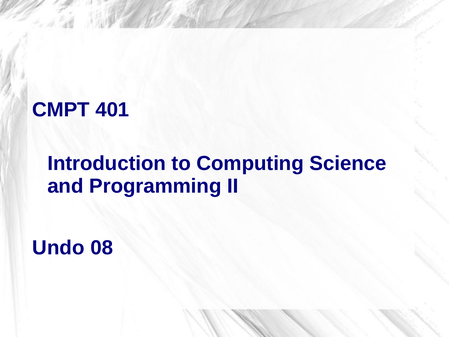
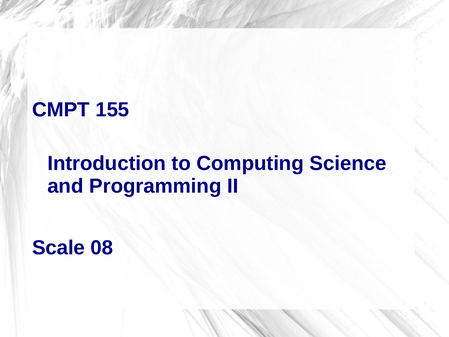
401: 401 -> 155
Undo: Undo -> Scale
